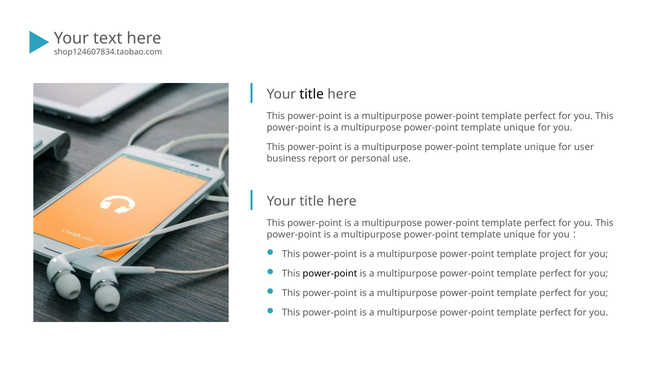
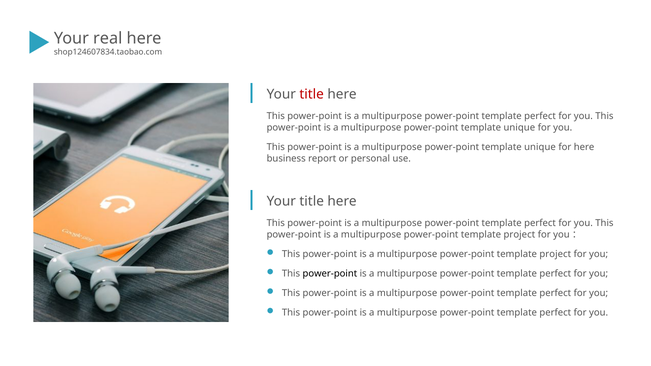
text: text -> real
title at (312, 95) colour: black -> red
for user: user -> here
unique at (519, 235): unique -> project
